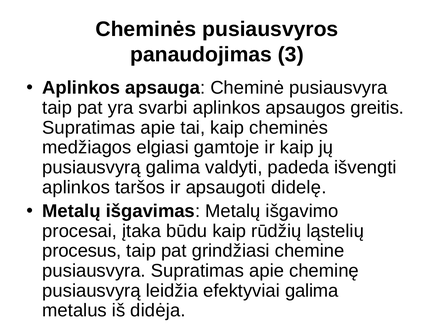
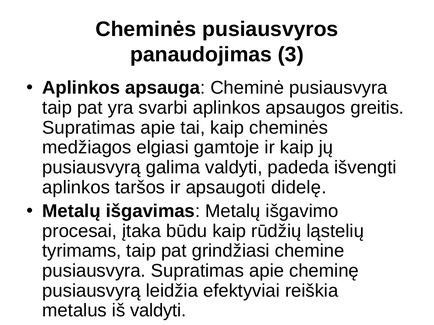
procesus: procesus -> tyrimams
efektyviai galima: galima -> reiškia
iš didėja: didėja -> valdyti
